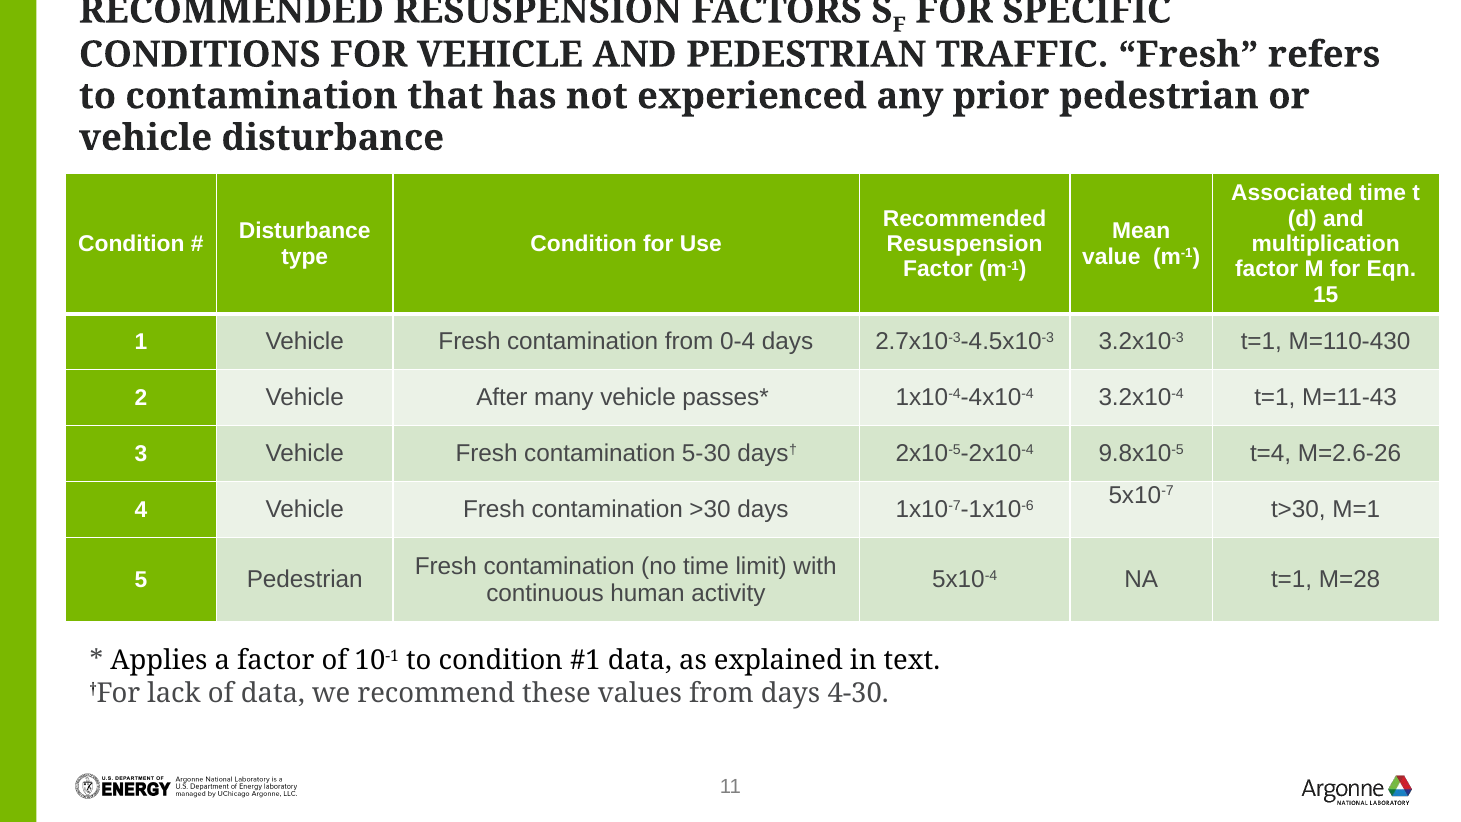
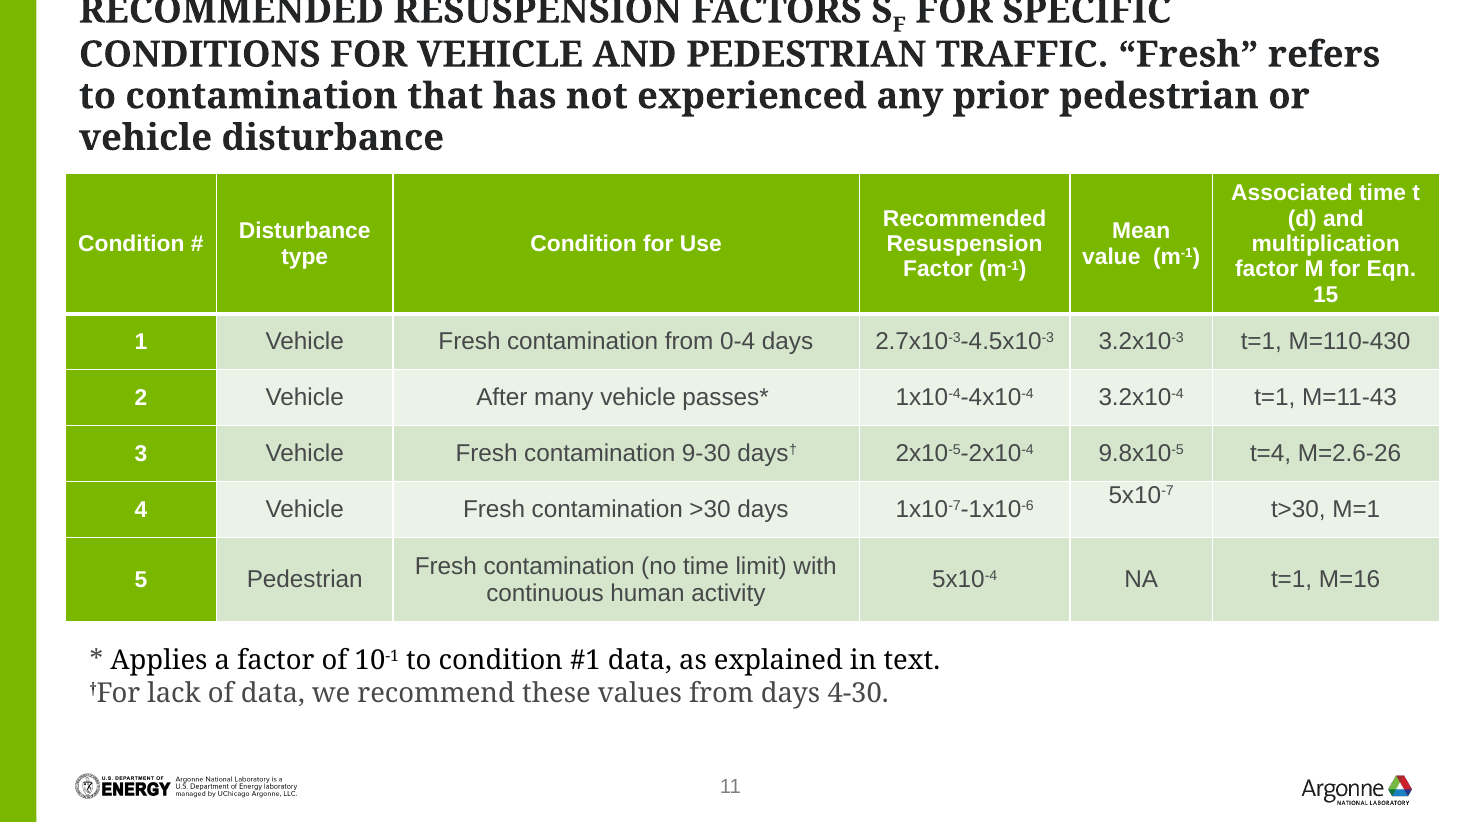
5-30: 5-30 -> 9-30
M=28: M=28 -> M=16
